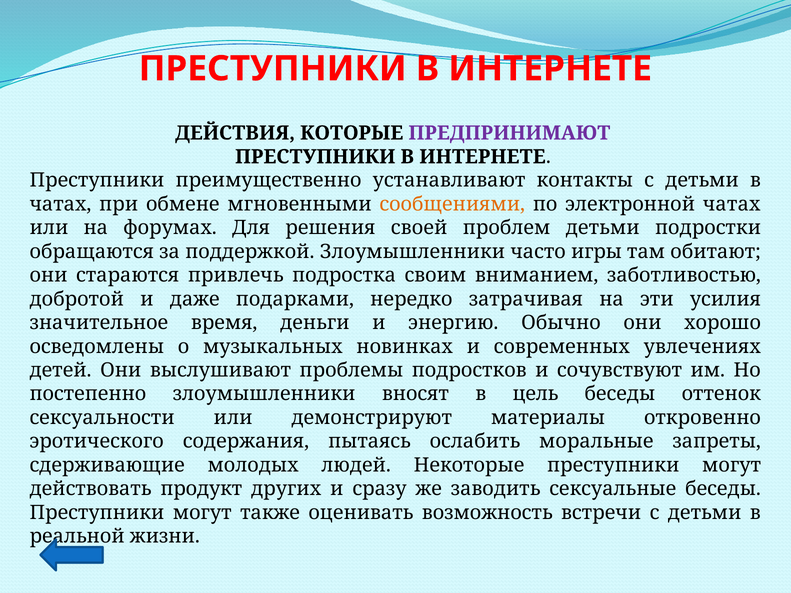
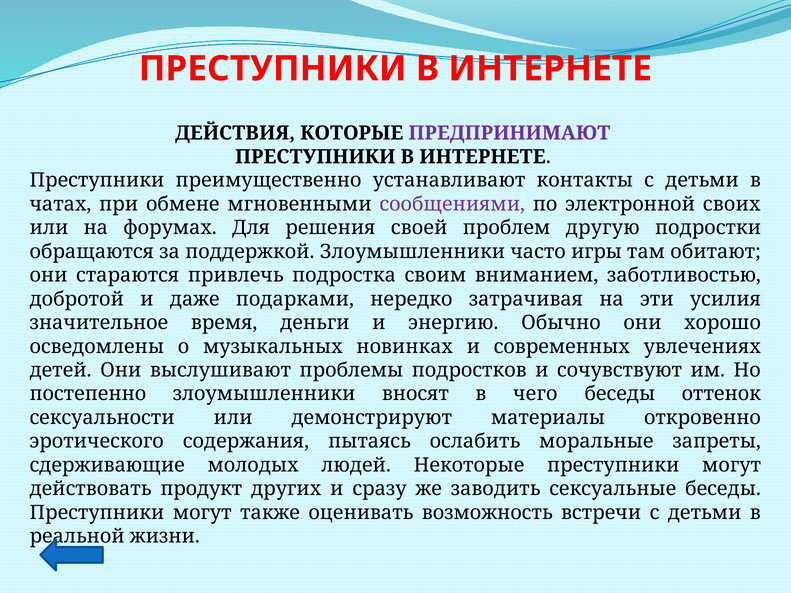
сообщениями colour: orange -> purple
электронной чатах: чатах -> своих
проблем детьми: детьми -> другую
цель: цель -> чего
